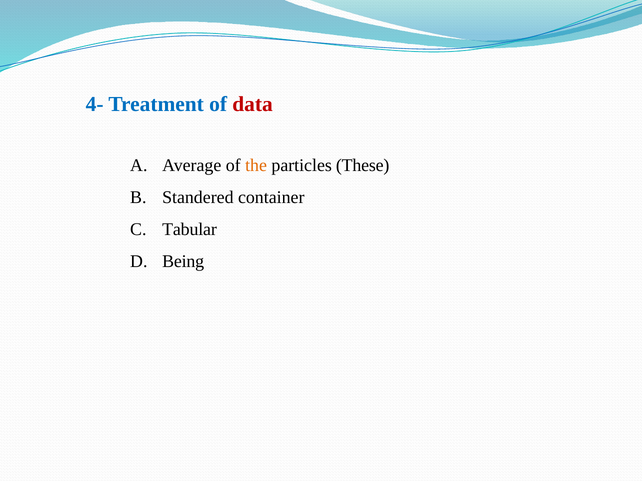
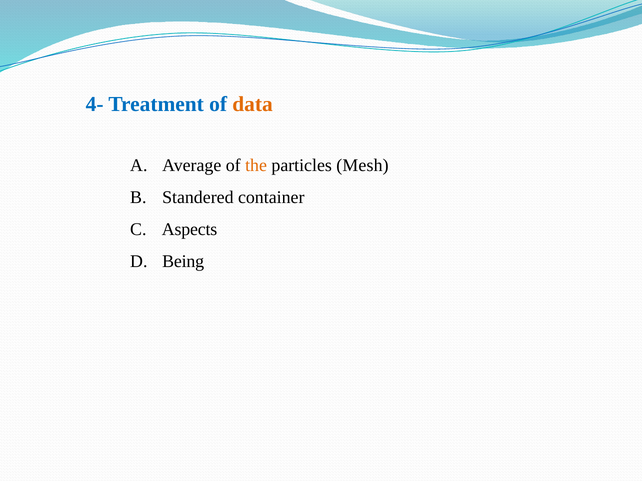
data colour: red -> orange
These: These -> Mesh
Tabular: Tabular -> Aspects
